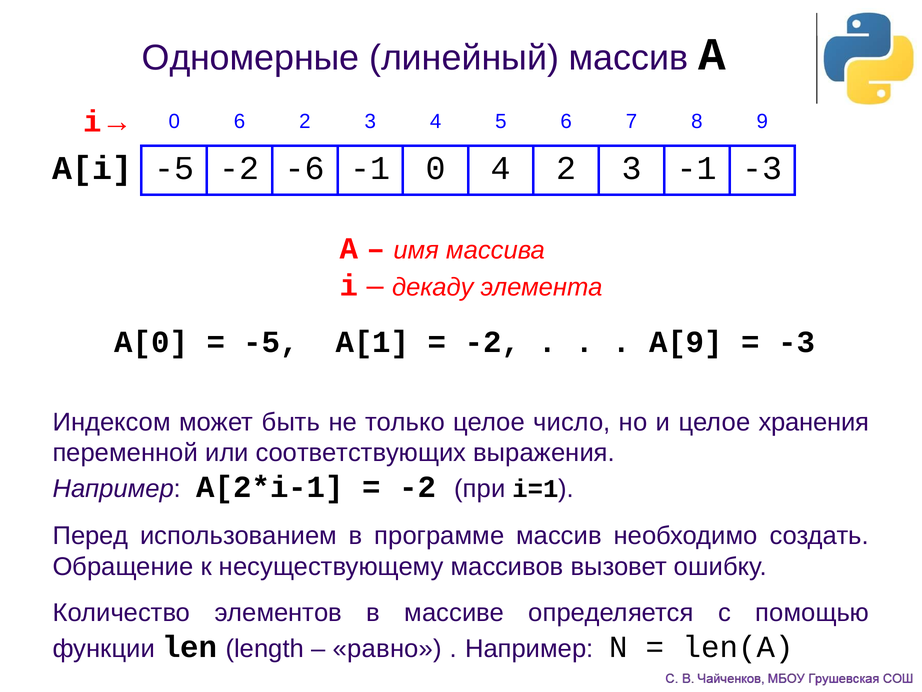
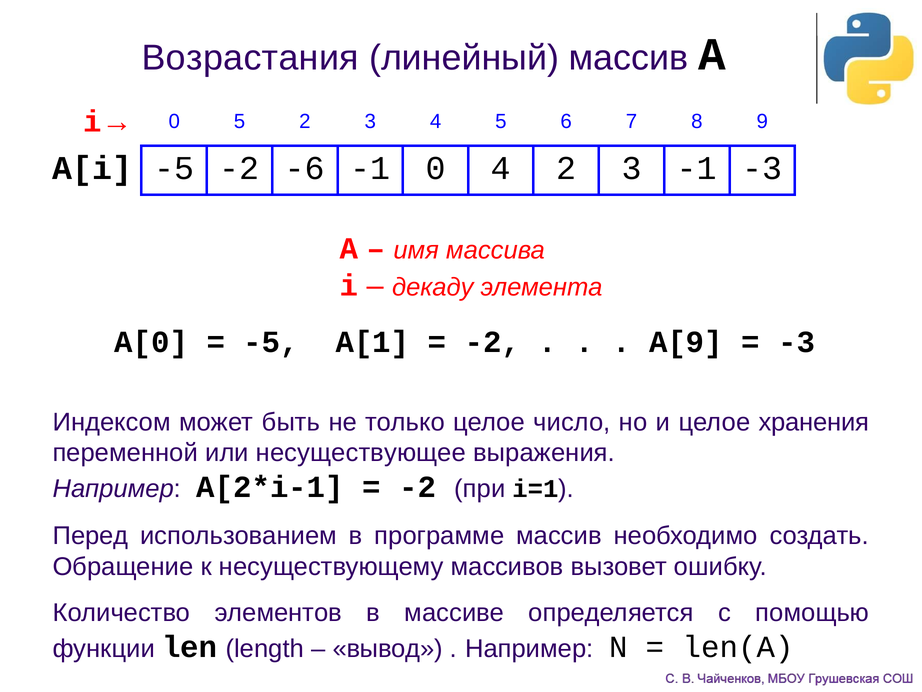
Одномерные: Одномерные -> Возрастания
0 6: 6 -> 5
соответствующих: соответствующих -> несуществующее
равно: равно -> вывод
